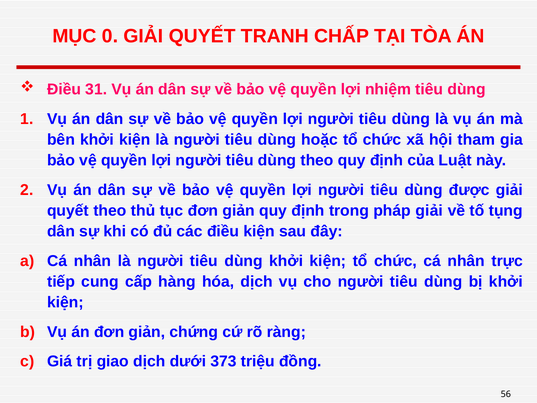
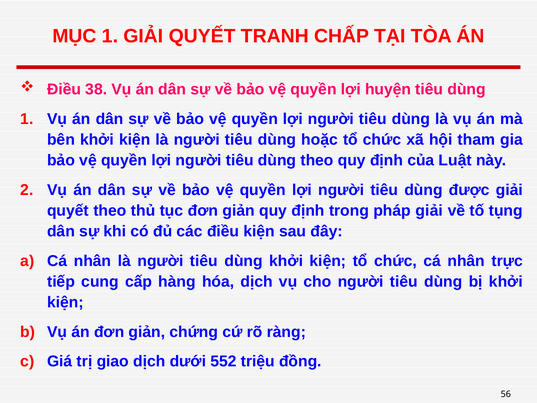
MỤC 0: 0 -> 1
31: 31 -> 38
nhiệm: nhiệm -> huyện
373: 373 -> 552
